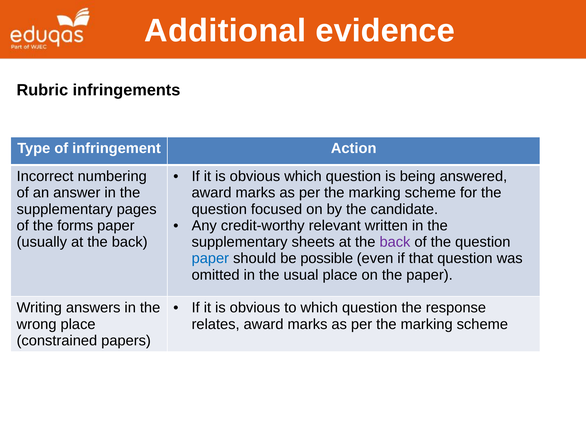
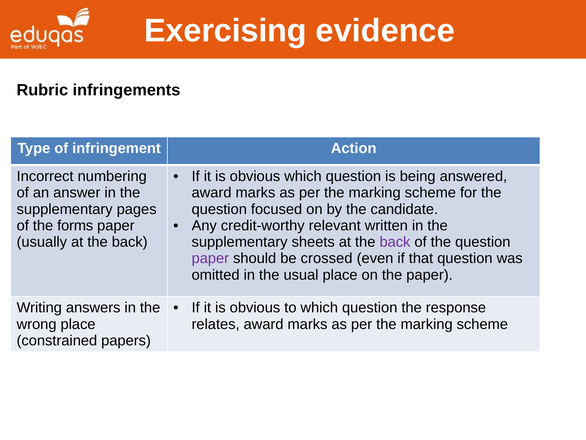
Additional: Additional -> Exercising
paper at (210, 258) colour: blue -> purple
possible: possible -> crossed
